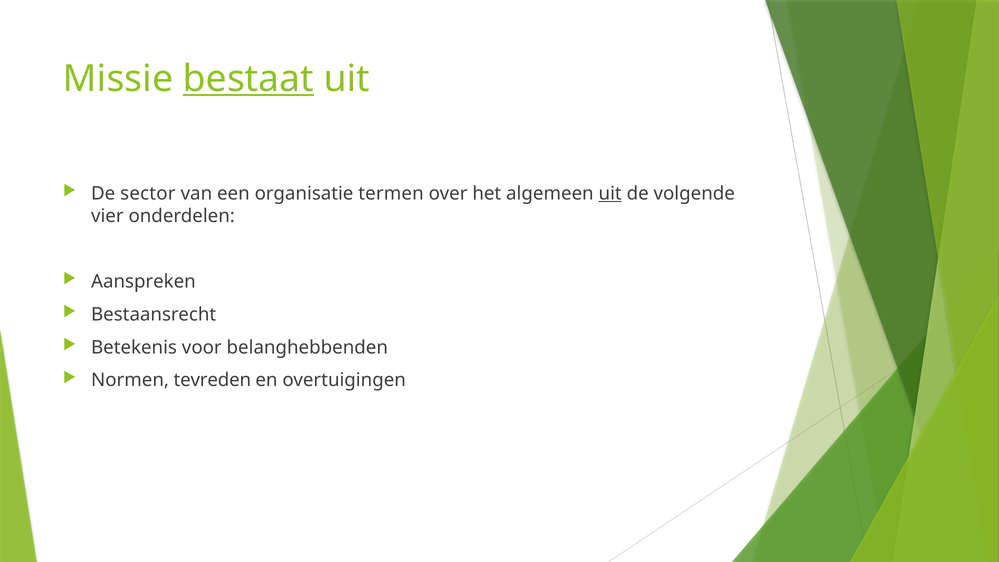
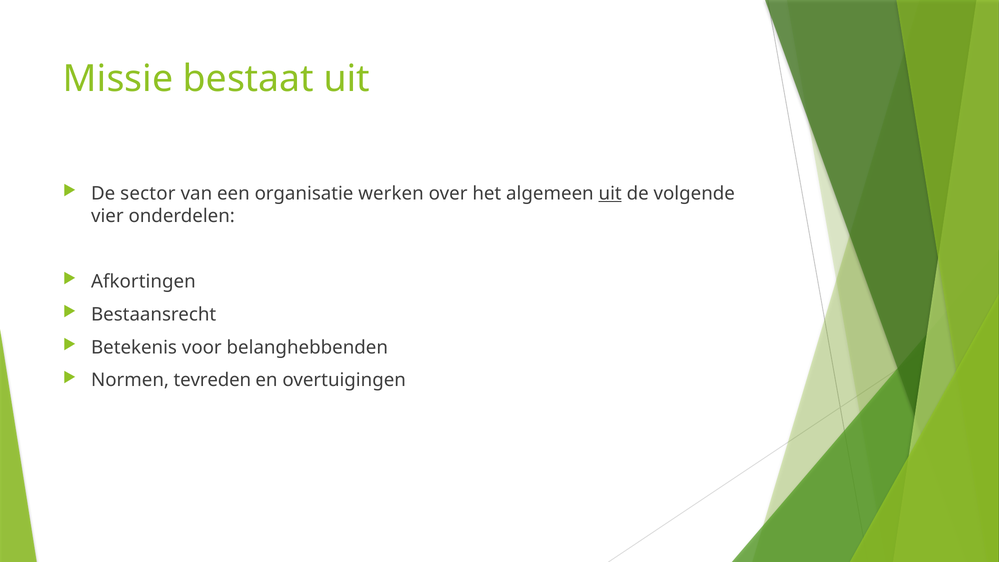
bestaat underline: present -> none
termen: termen -> werken
Aanspreken: Aanspreken -> Afkortingen
